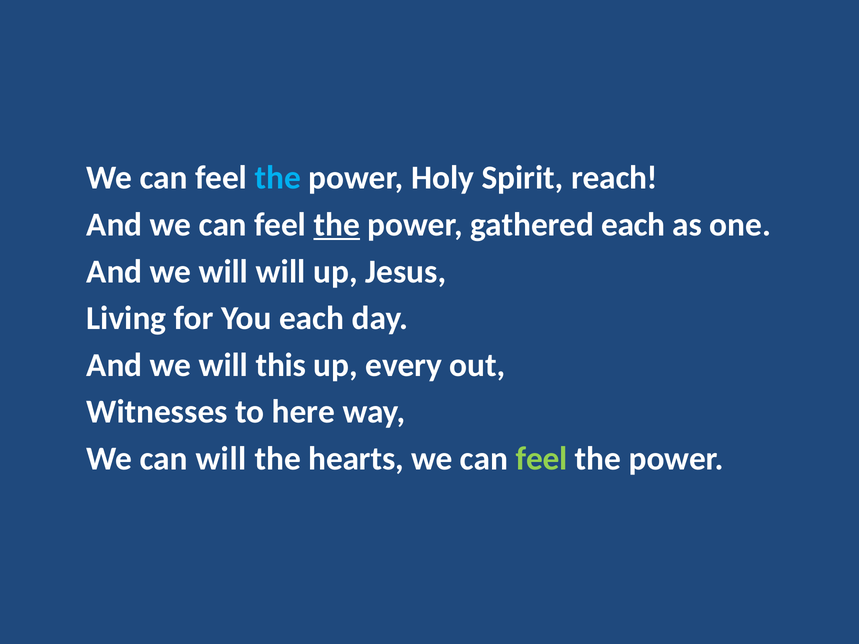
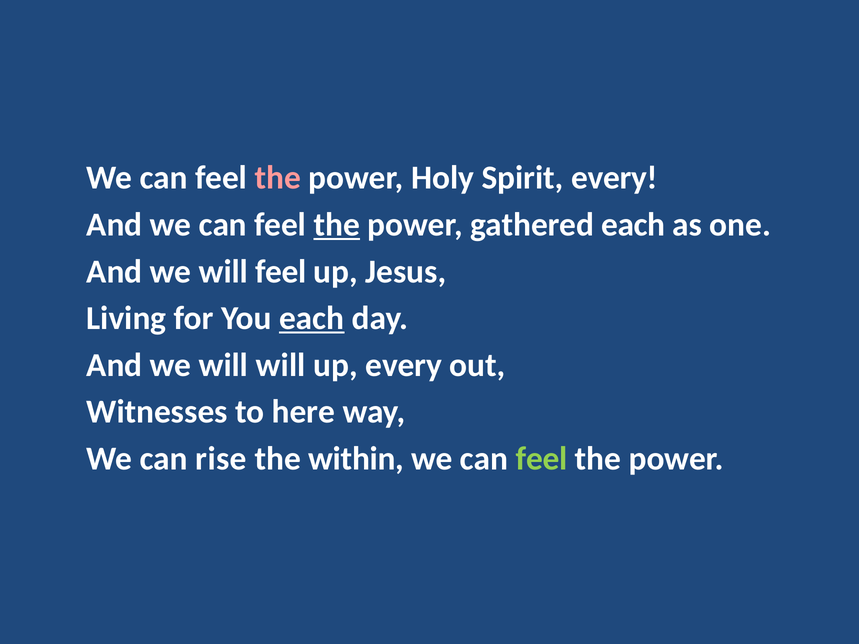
the at (278, 178) colour: light blue -> pink
Spirit reach: reach -> every
will will: will -> feel
each at (312, 318) underline: none -> present
will this: this -> will
can will: will -> rise
hearts: hearts -> within
